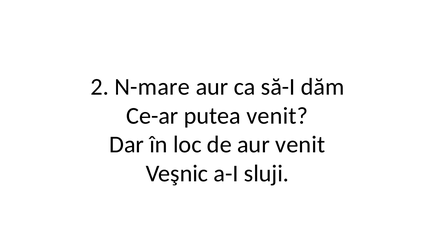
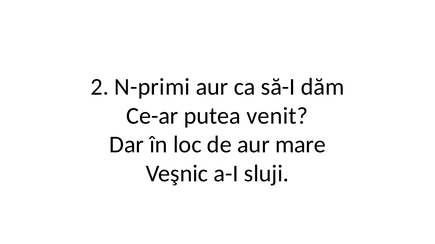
N-mare: N-mare -> N-primi
aur venit: venit -> mare
